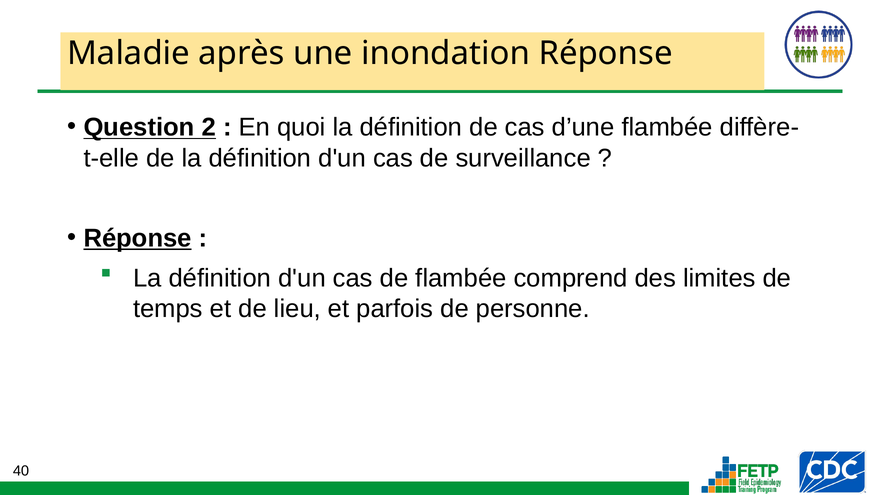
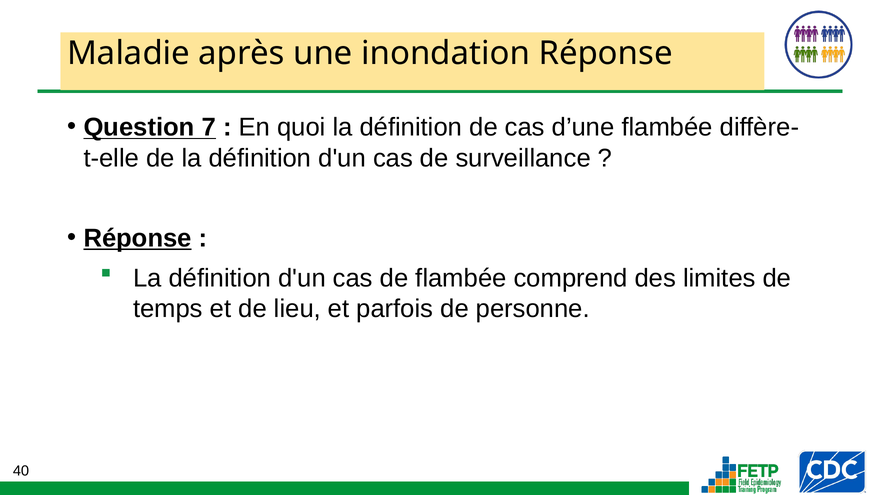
2: 2 -> 7
